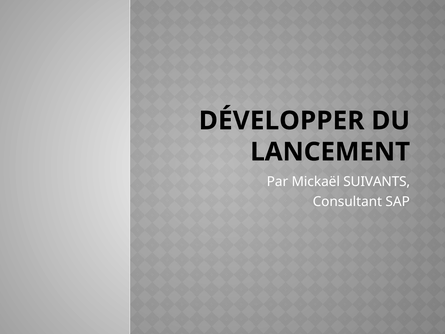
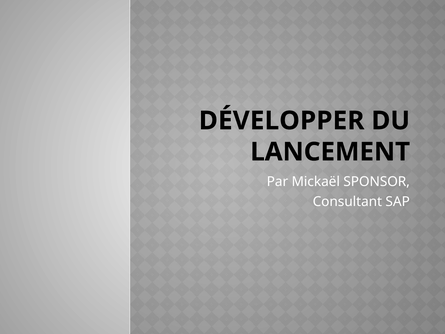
SUIVANTS: SUIVANTS -> SPONSOR
